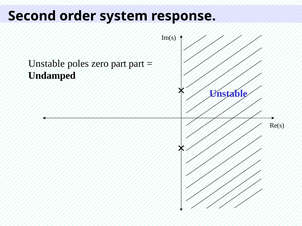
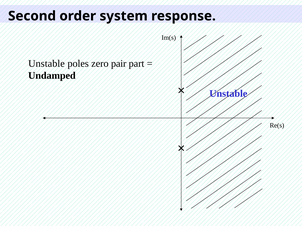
zero part: part -> pair
